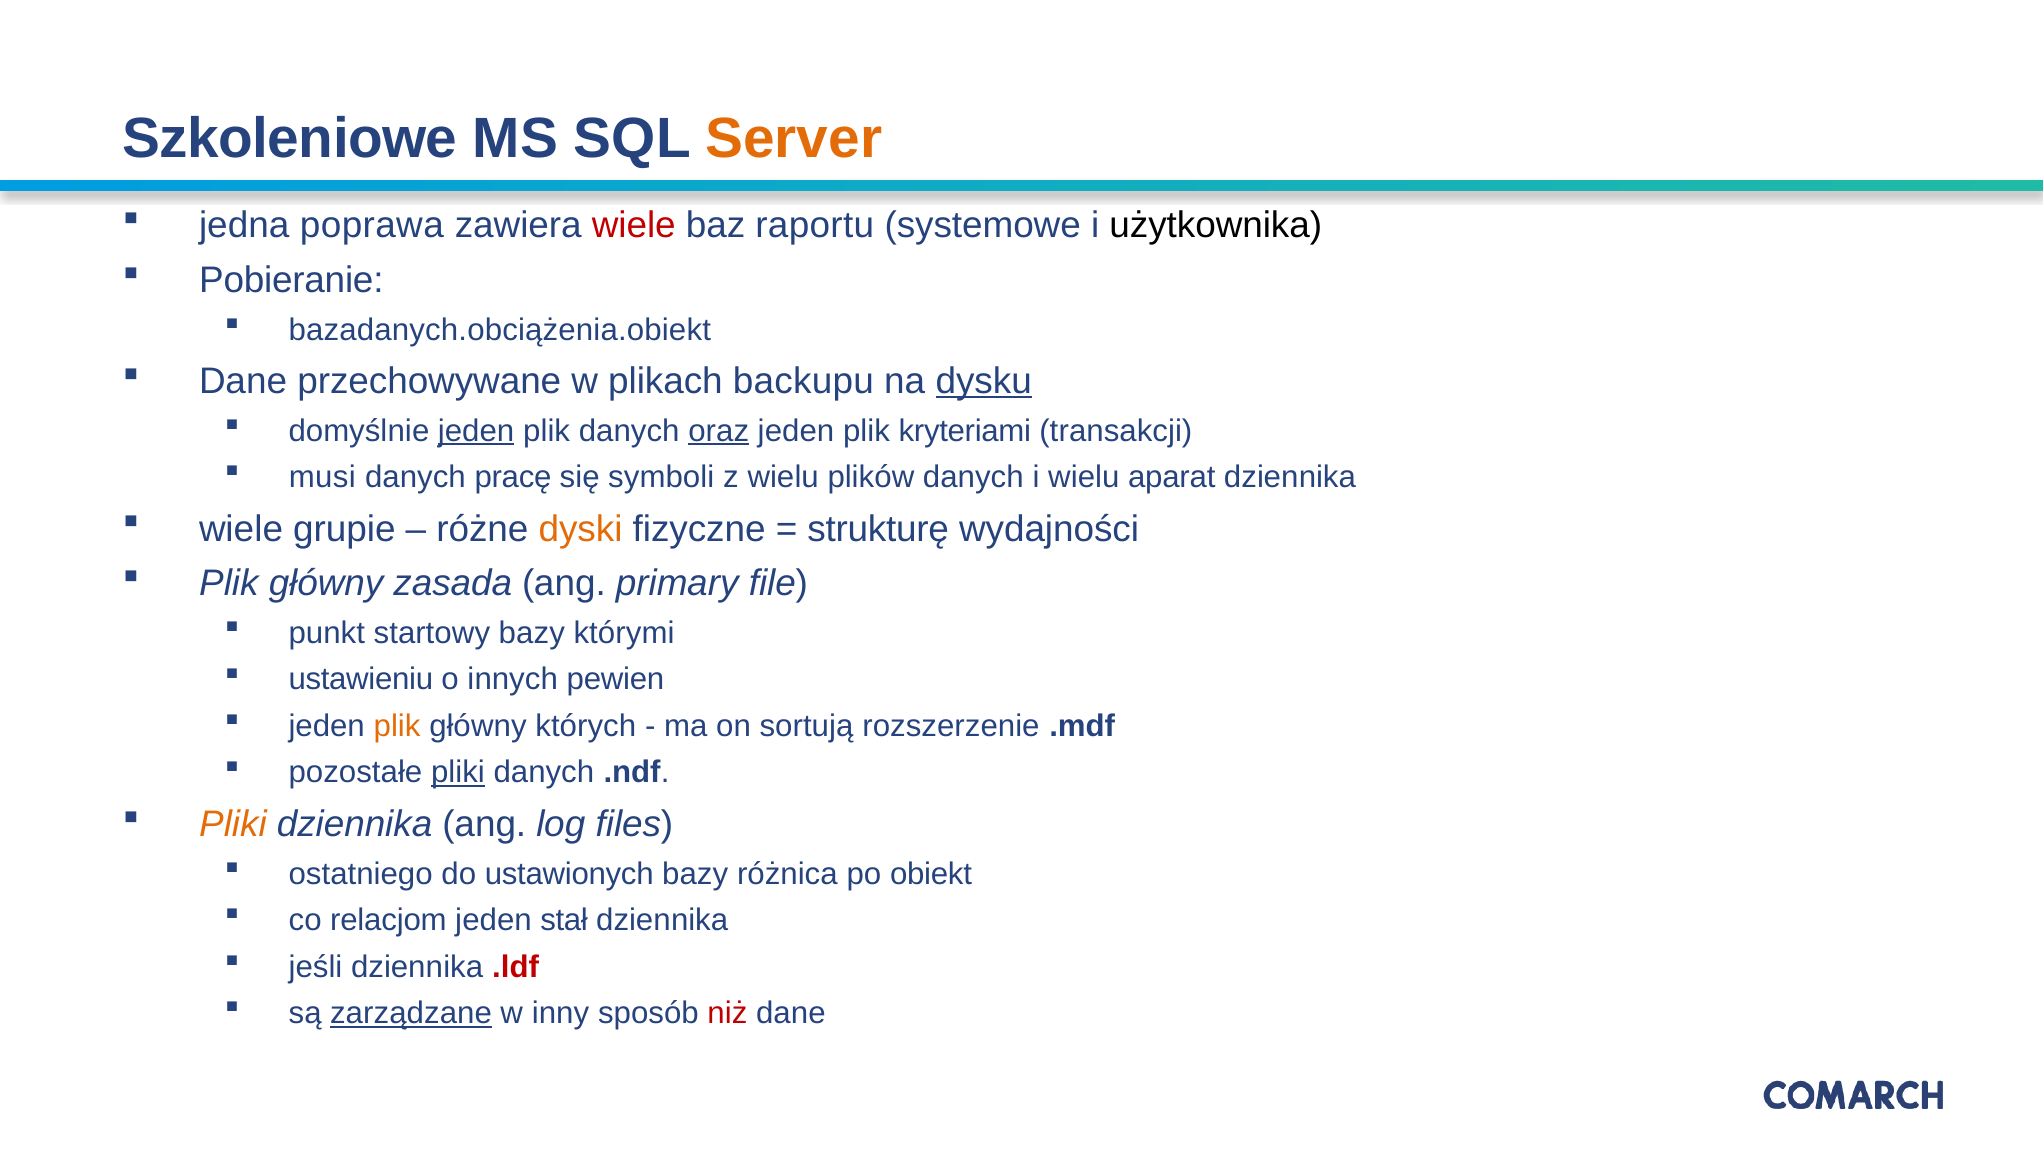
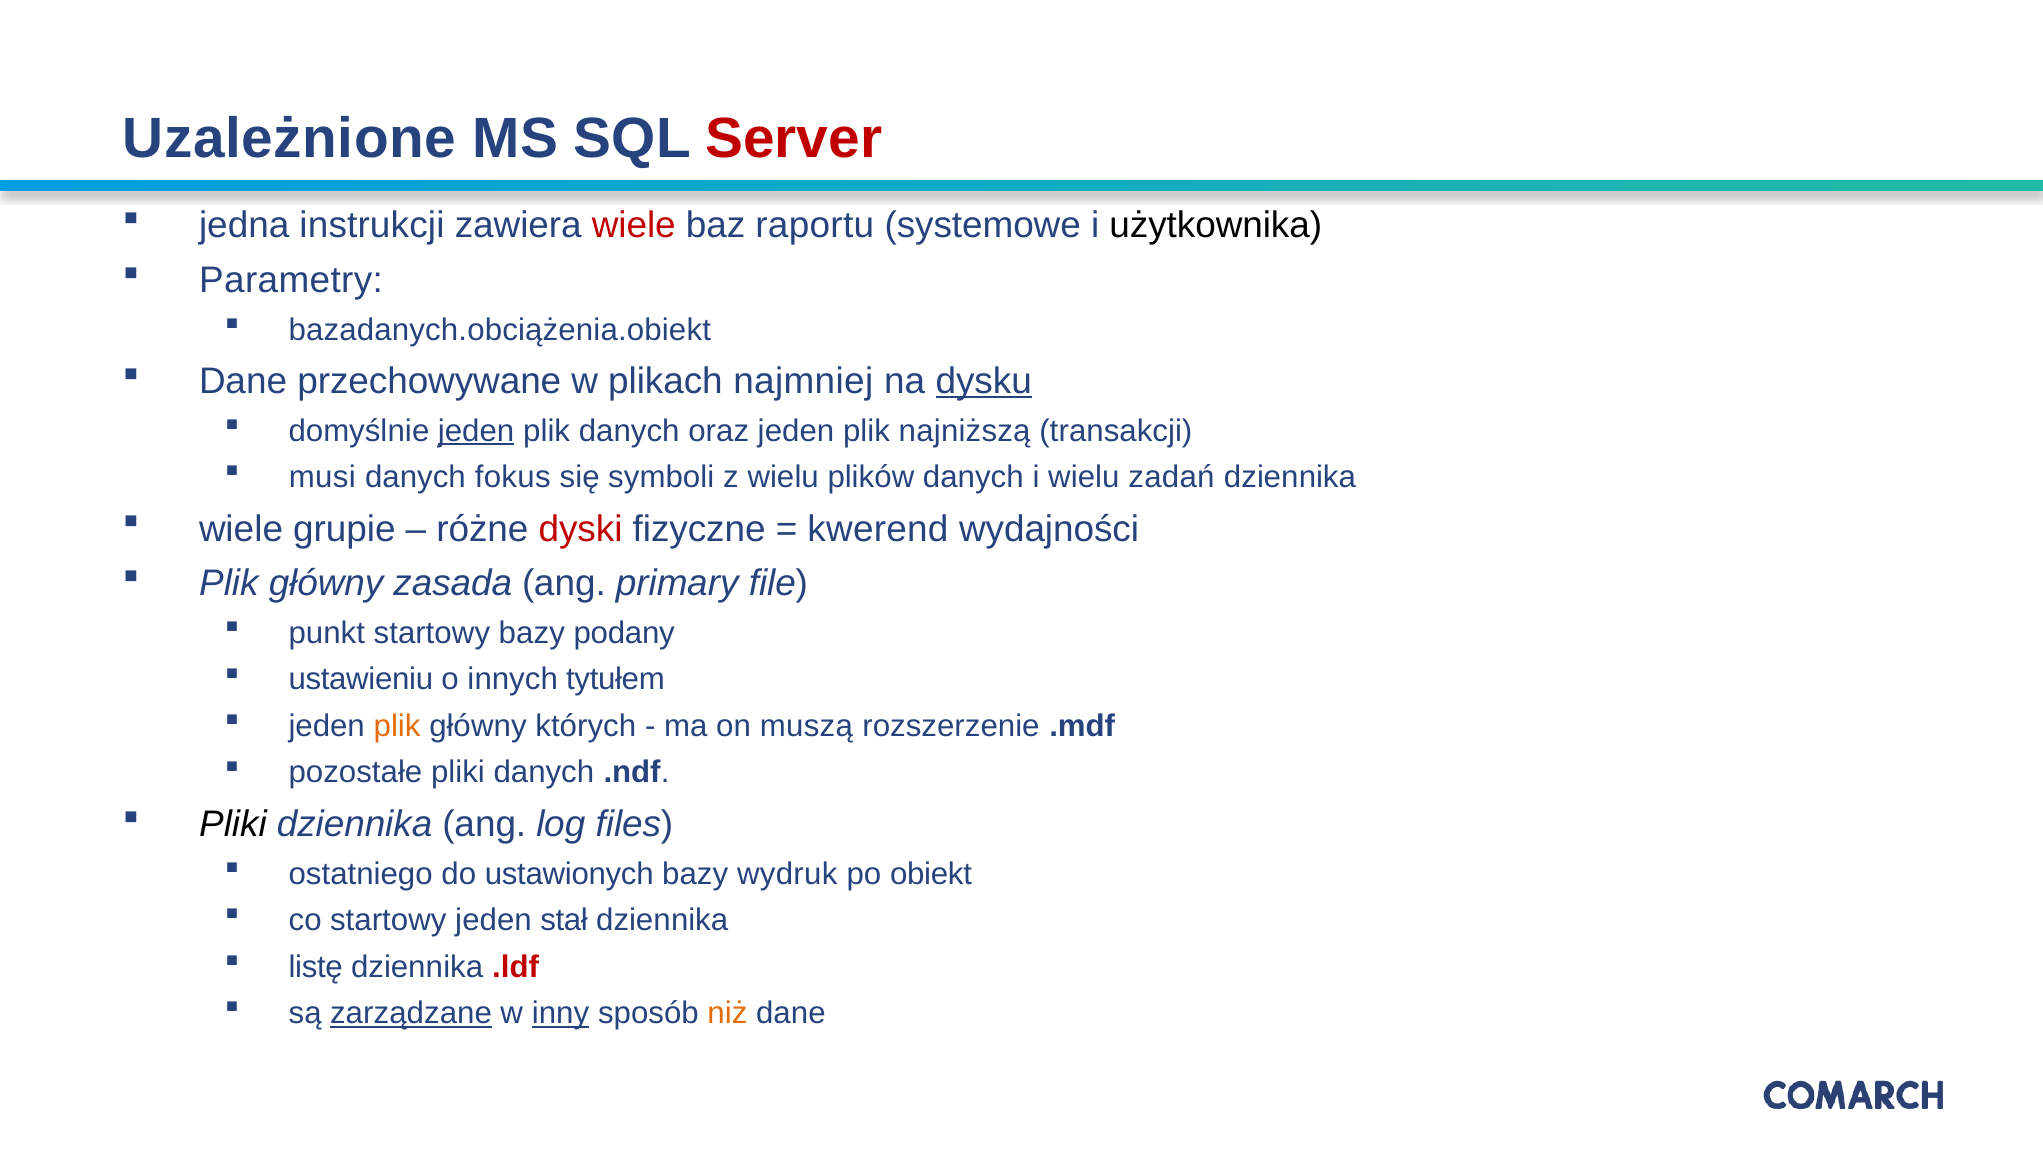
Szkoleniowe: Szkoleniowe -> Uzależnione
Server colour: orange -> red
poprawa: poprawa -> instrukcji
Pobieranie: Pobieranie -> Parametry
backupu: backupu -> najmniej
oraz underline: present -> none
kryteriami: kryteriami -> najniższą
pracę: pracę -> fokus
aparat: aparat -> zadań
dyski colour: orange -> red
strukturę: strukturę -> kwerend
którymi: którymi -> podany
pewien: pewien -> tytułem
sortują: sortują -> muszą
pliki at (458, 773) underline: present -> none
Pliki at (233, 824) colour: orange -> black
różnica: różnica -> wydruk
co relacjom: relacjom -> startowy
jeśli: jeśli -> listę
inny underline: none -> present
niż colour: red -> orange
